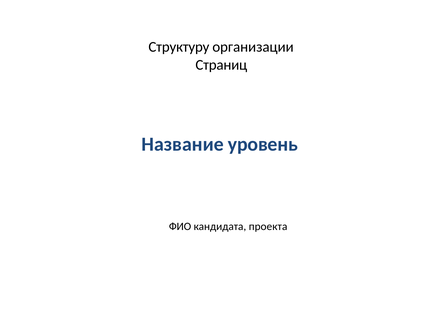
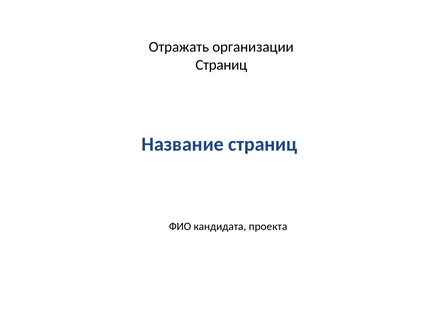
Структуру: Структуру -> Отражать
Название уровень: уровень -> страниц
